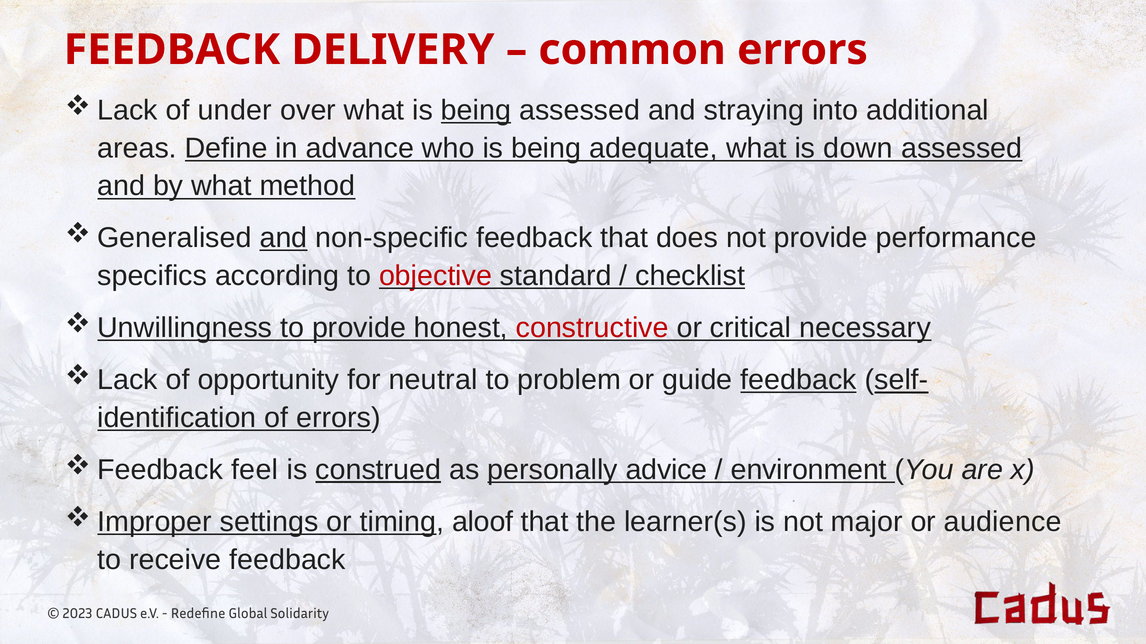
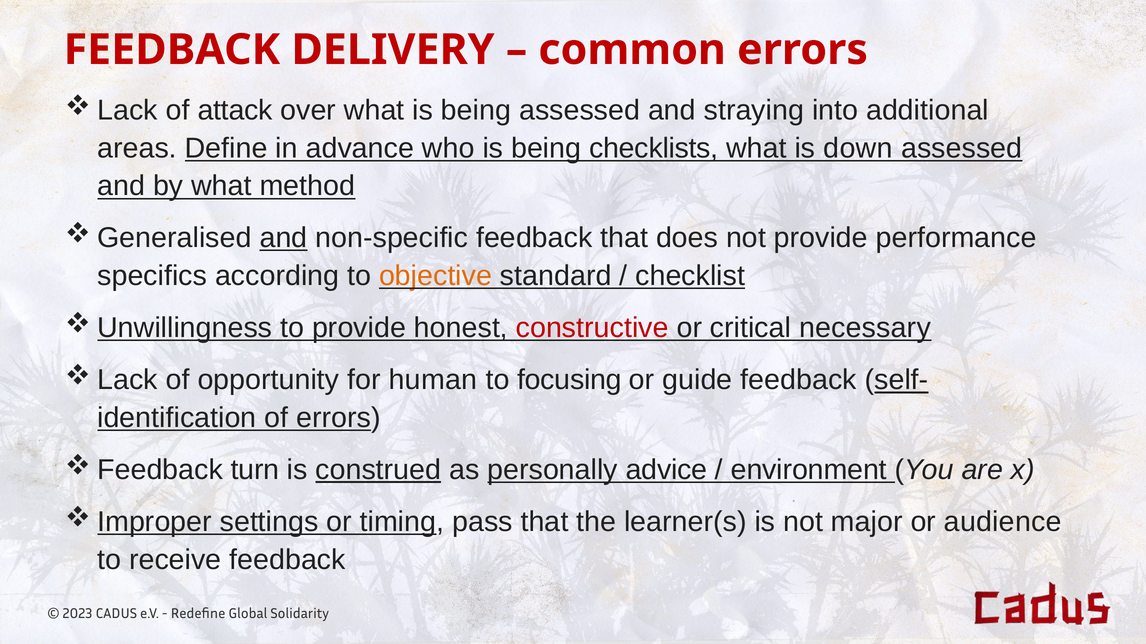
under: under -> attack
being at (476, 111) underline: present -> none
adequate: adequate -> checklists
objective colour: red -> orange
neutral: neutral -> human
problem: problem -> focusing
feedback at (799, 380) underline: present -> none
feel: feel -> turn
aloof: aloof -> pass
